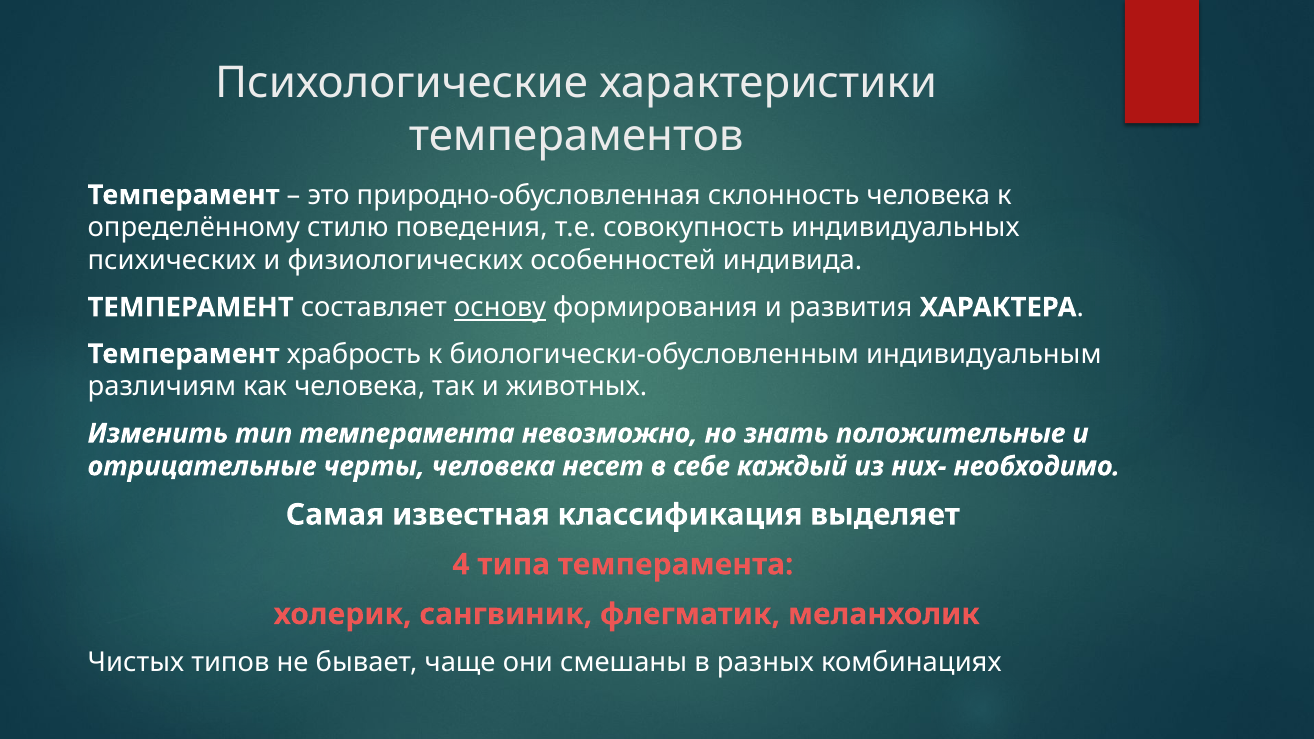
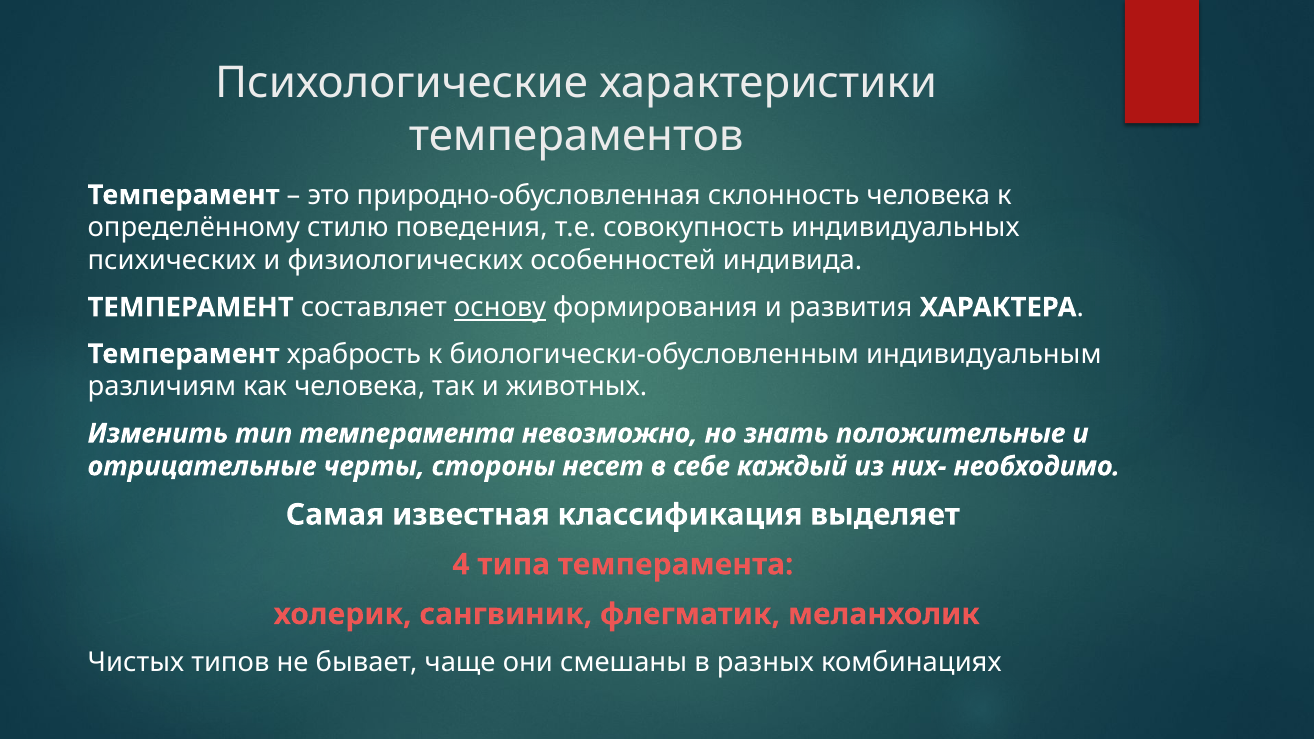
черты человека: человека -> стороны
